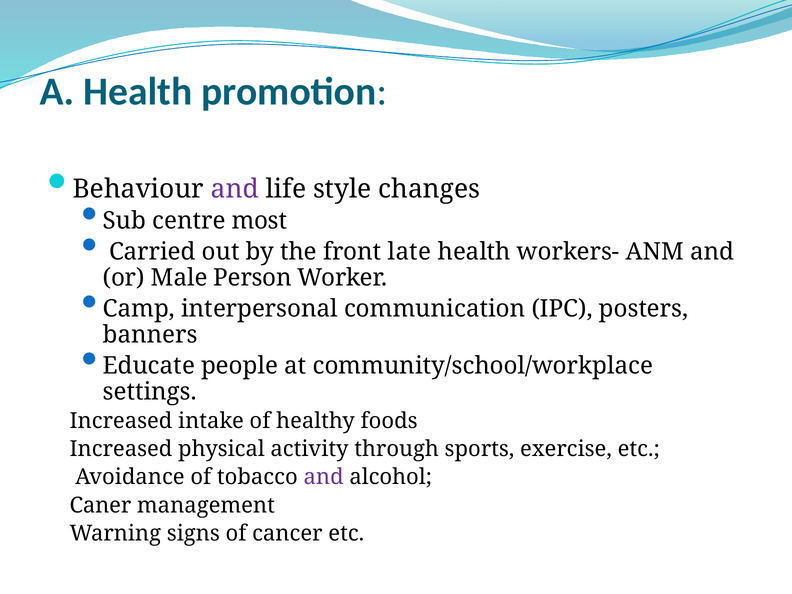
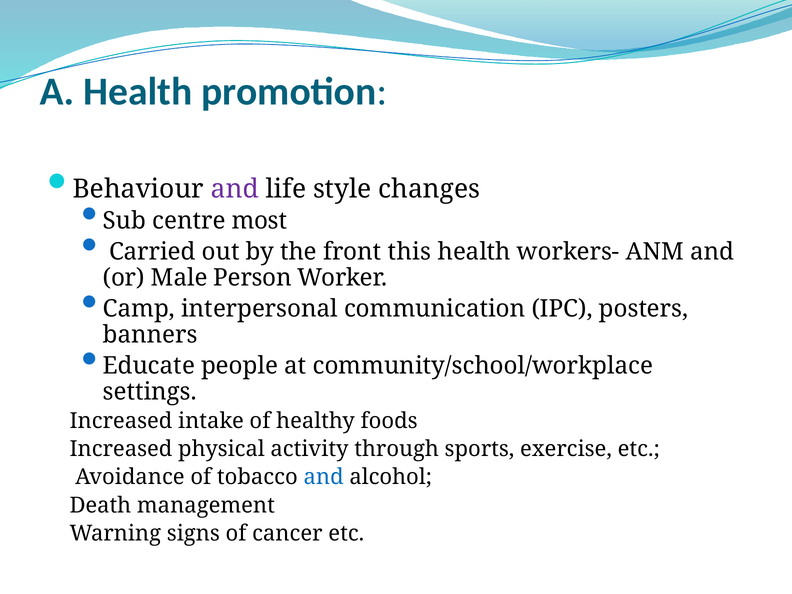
late: late -> this
and at (324, 477) colour: purple -> blue
Caner: Caner -> Death
